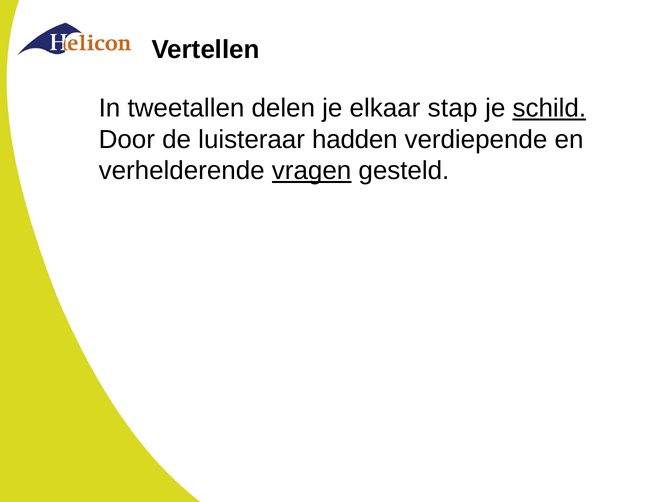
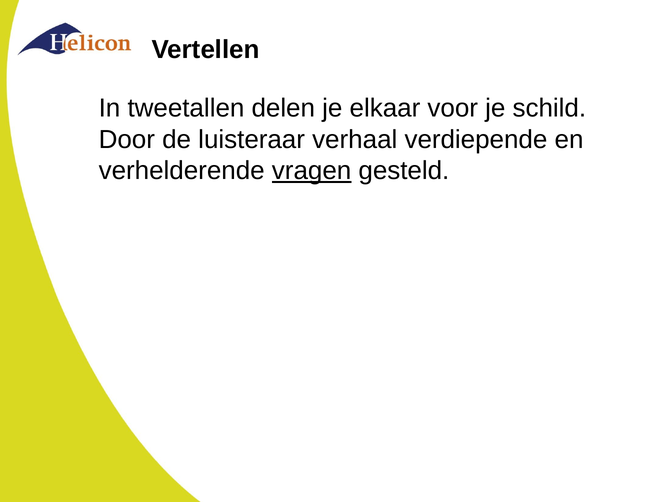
stap: stap -> voor
schild underline: present -> none
hadden: hadden -> verhaal
